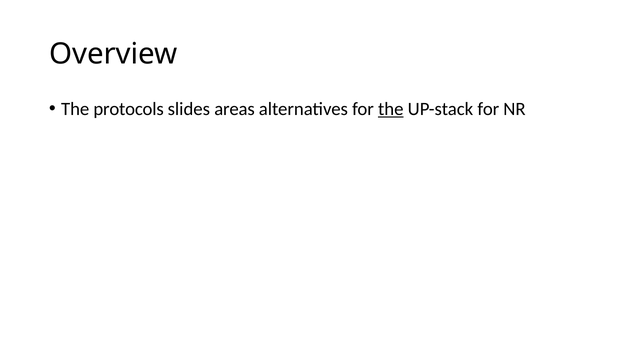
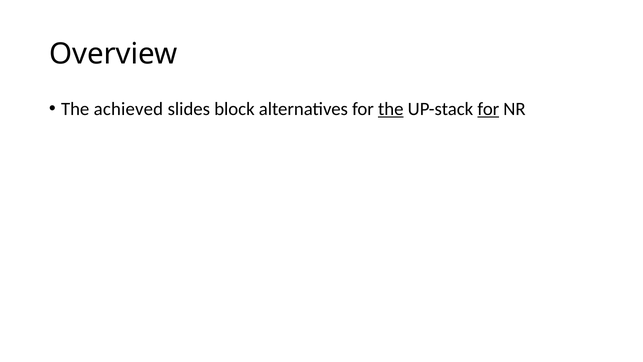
protocols: protocols -> achieved
areas: areas -> block
for at (488, 109) underline: none -> present
